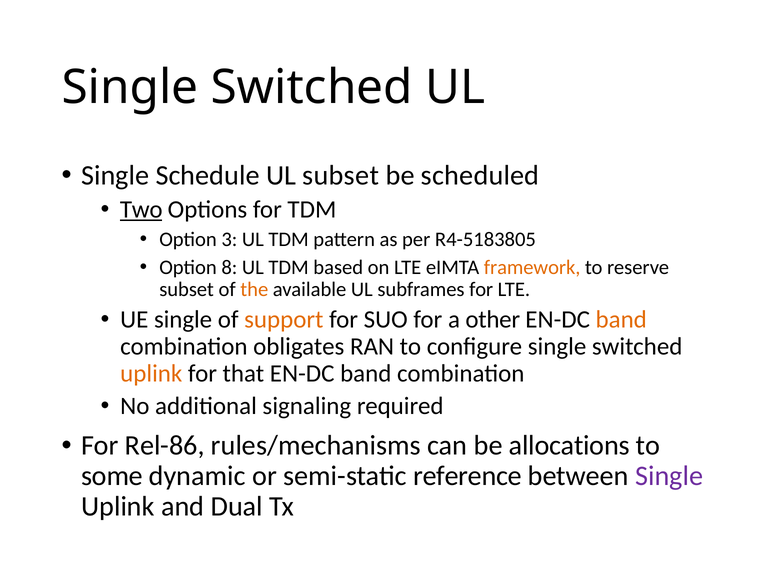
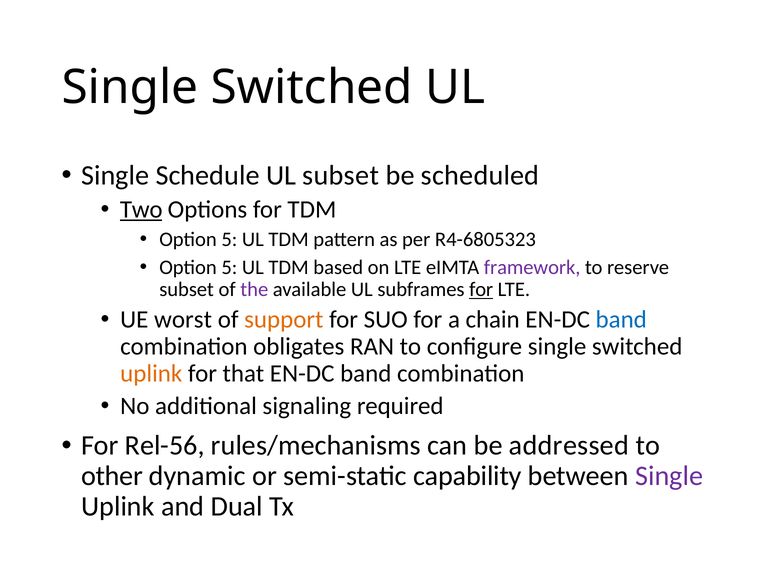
3 at (229, 239): 3 -> 5
R4-5183805: R4-5183805 -> R4-6805323
8 at (229, 267): 8 -> 5
framework colour: orange -> purple
the colour: orange -> purple
for at (481, 289) underline: none -> present
UE single: single -> worst
other: other -> chain
band at (621, 319) colour: orange -> blue
Rel-86: Rel-86 -> Rel-56
allocations: allocations -> addressed
some: some -> other
reference: reference -> capability
